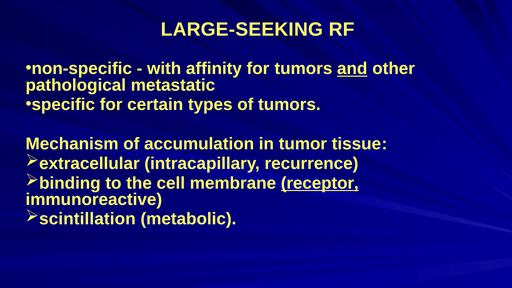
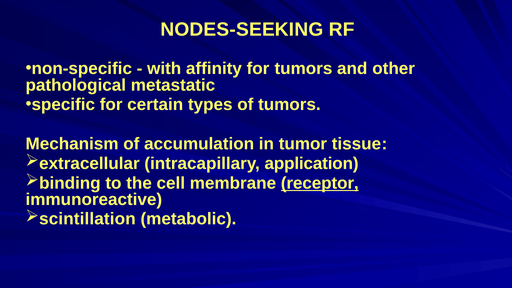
LARGE-SEEKING: LARGE-SEEKING -> NODES-SEEKING
and underline: present -> none
recurrence: recurrence -> application
